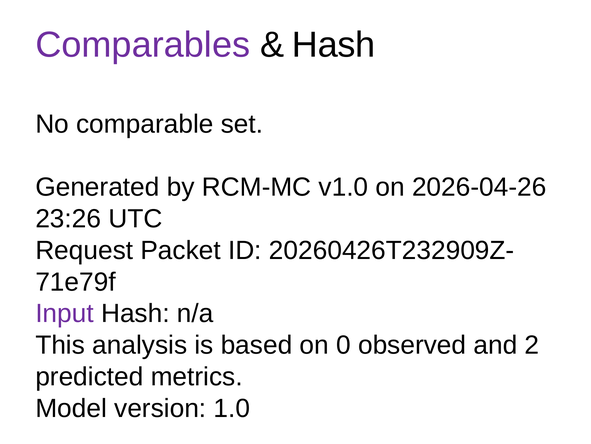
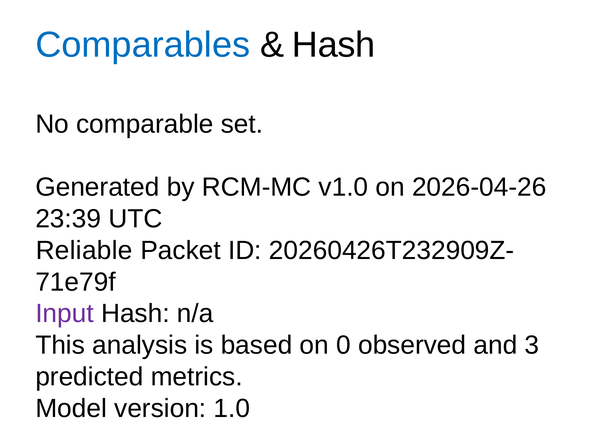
Comparables colour: purple -> blue
23:26: 23:26 -> 23:39
Request: Request -> Reliable
2: 2 -> 3
